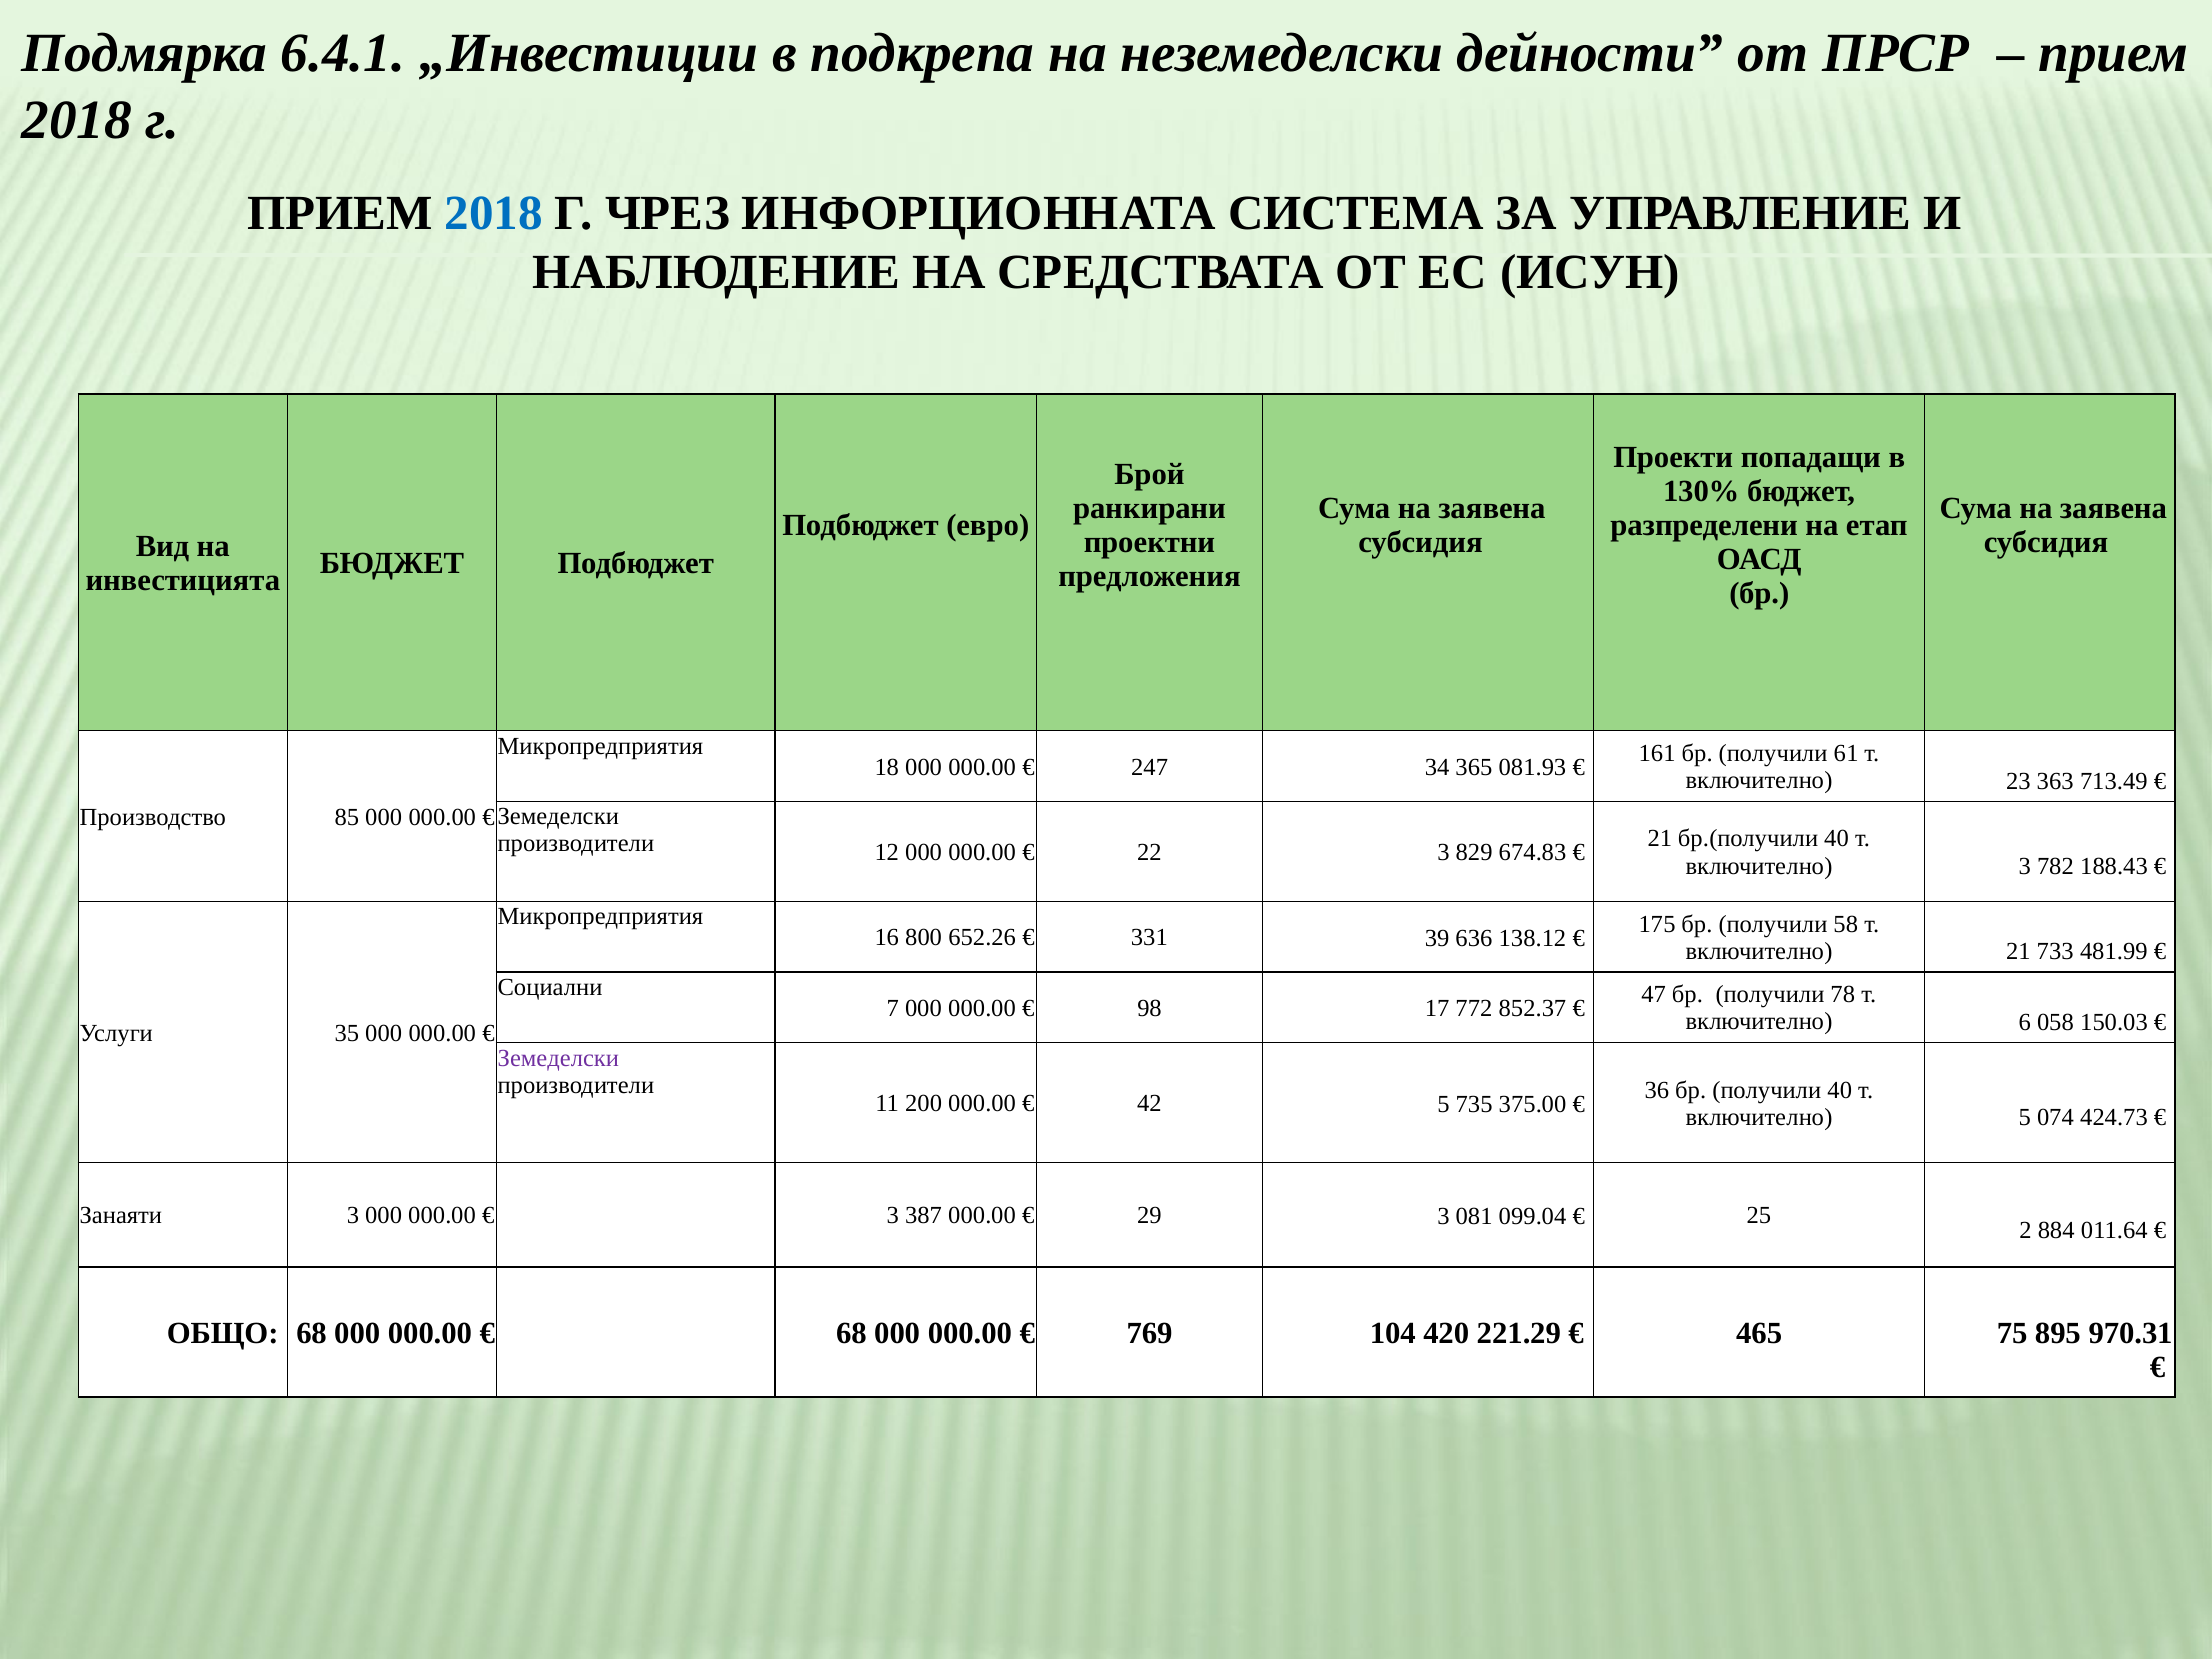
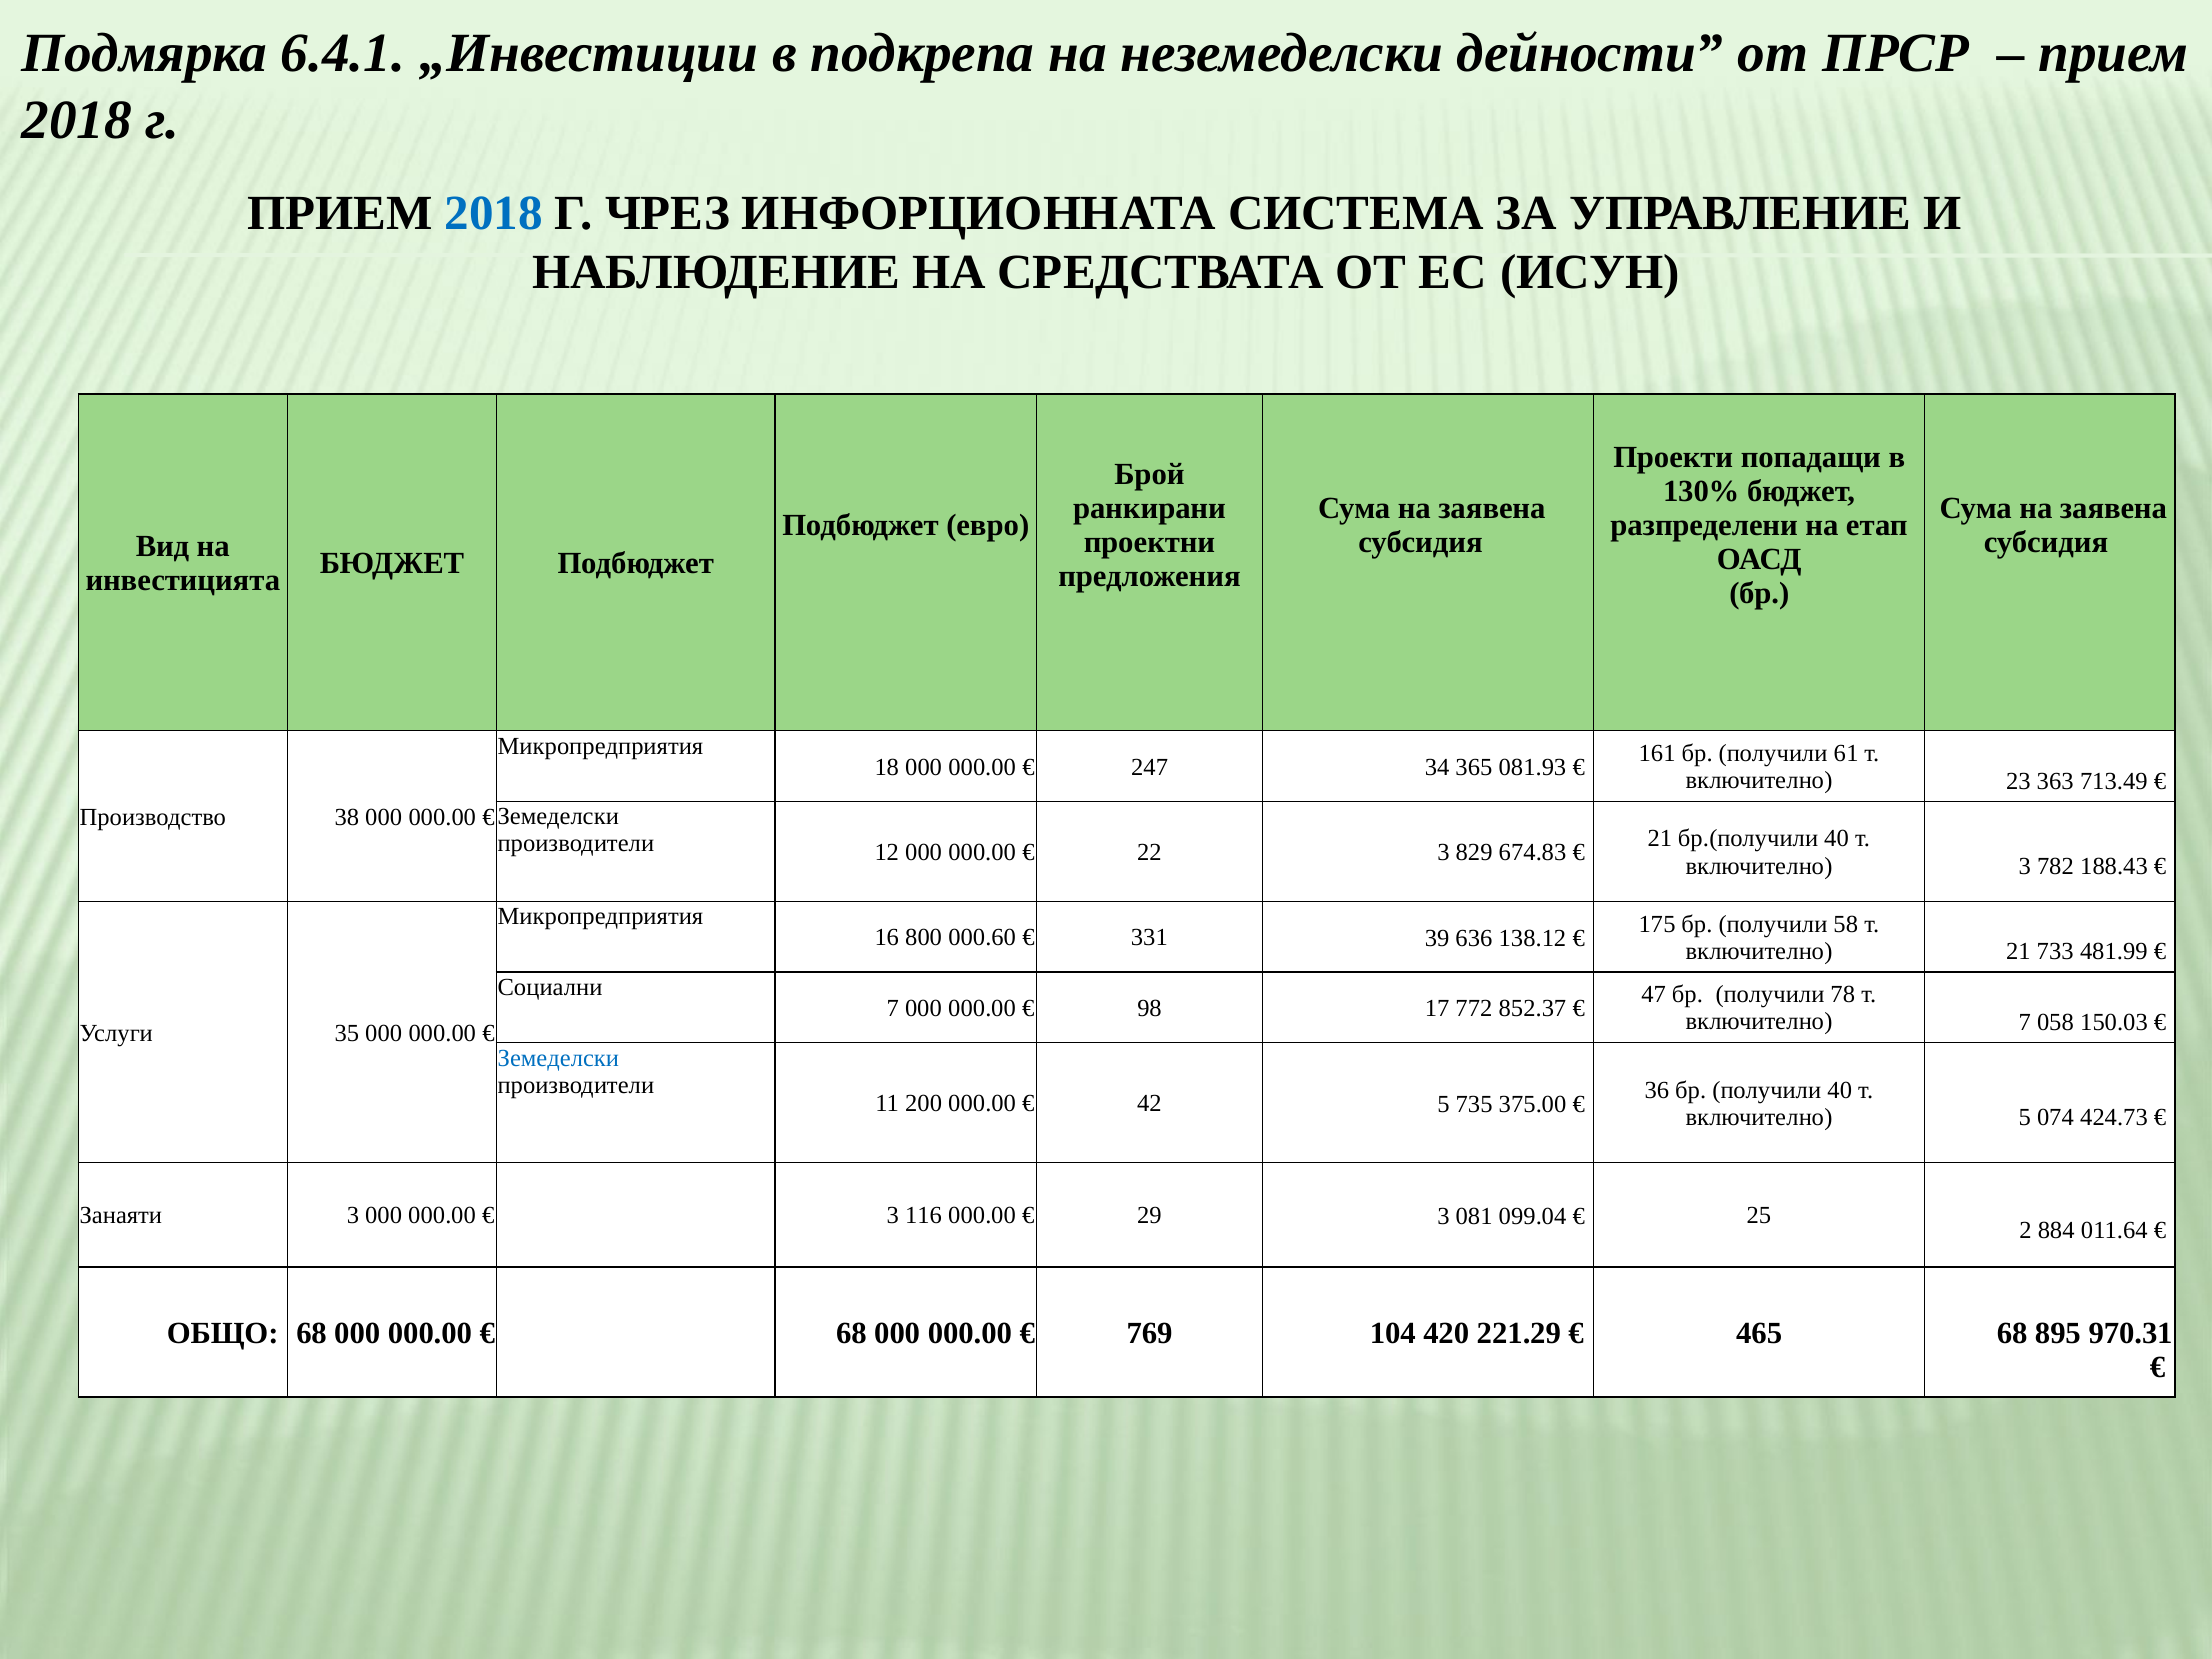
85: 85 -> 38
652.26: 652.26 -> 000.60
включително 6: 6 -> 7
Земеделски at (558, 1058) colour: purple -> blue
387: 387 -> 116
465 75: 75 -> 68
